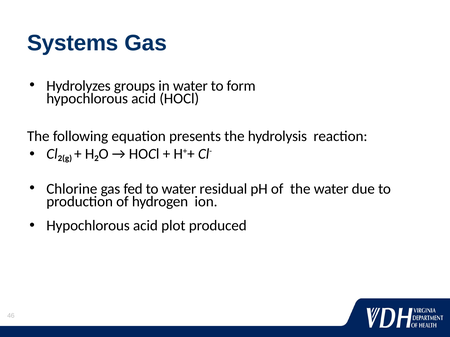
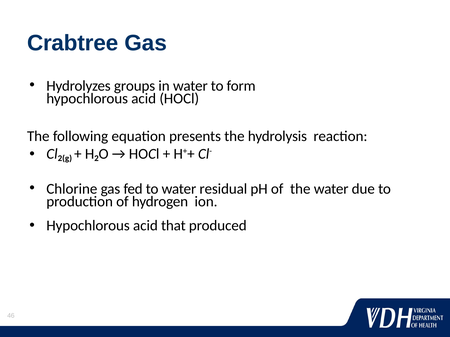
Systems: Systems -> Crabtree
plot: plot -> that
